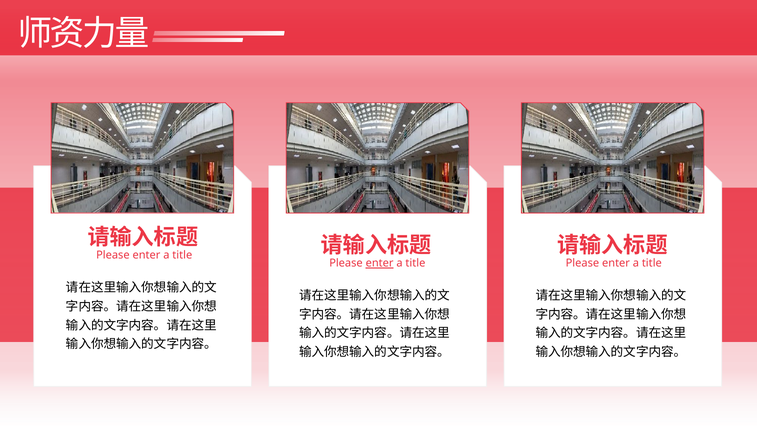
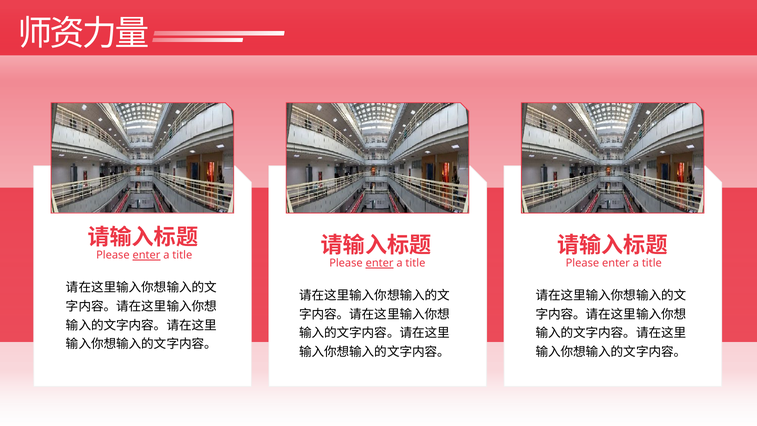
enter at (146, 255) underline: none -> present
